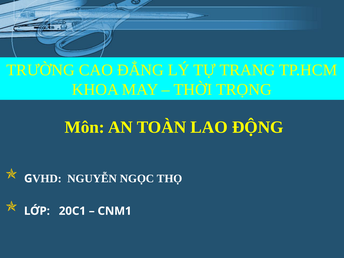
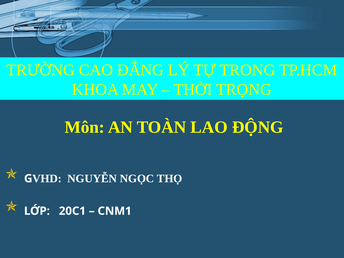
TRANG: TRANG -> TRONG
